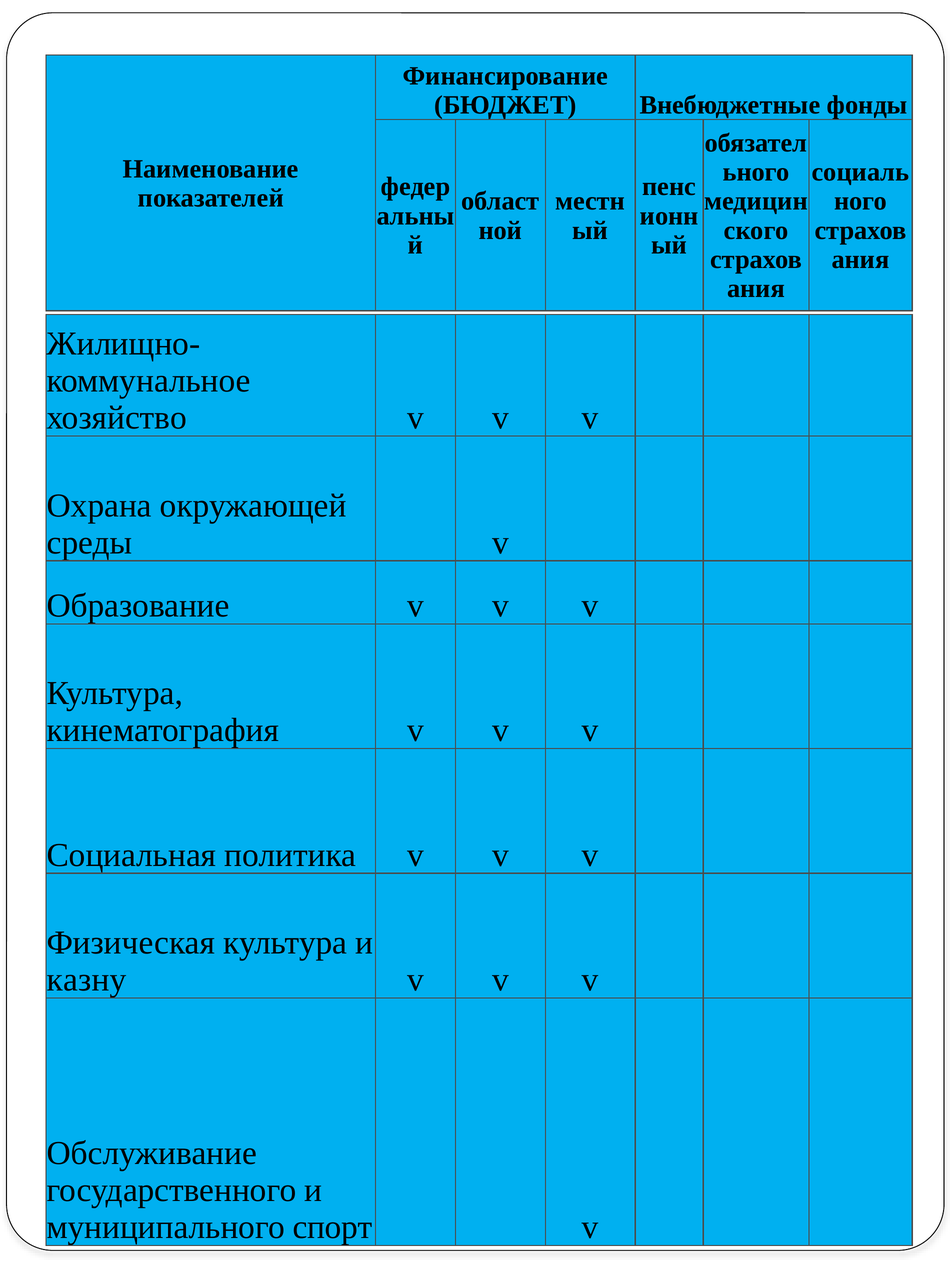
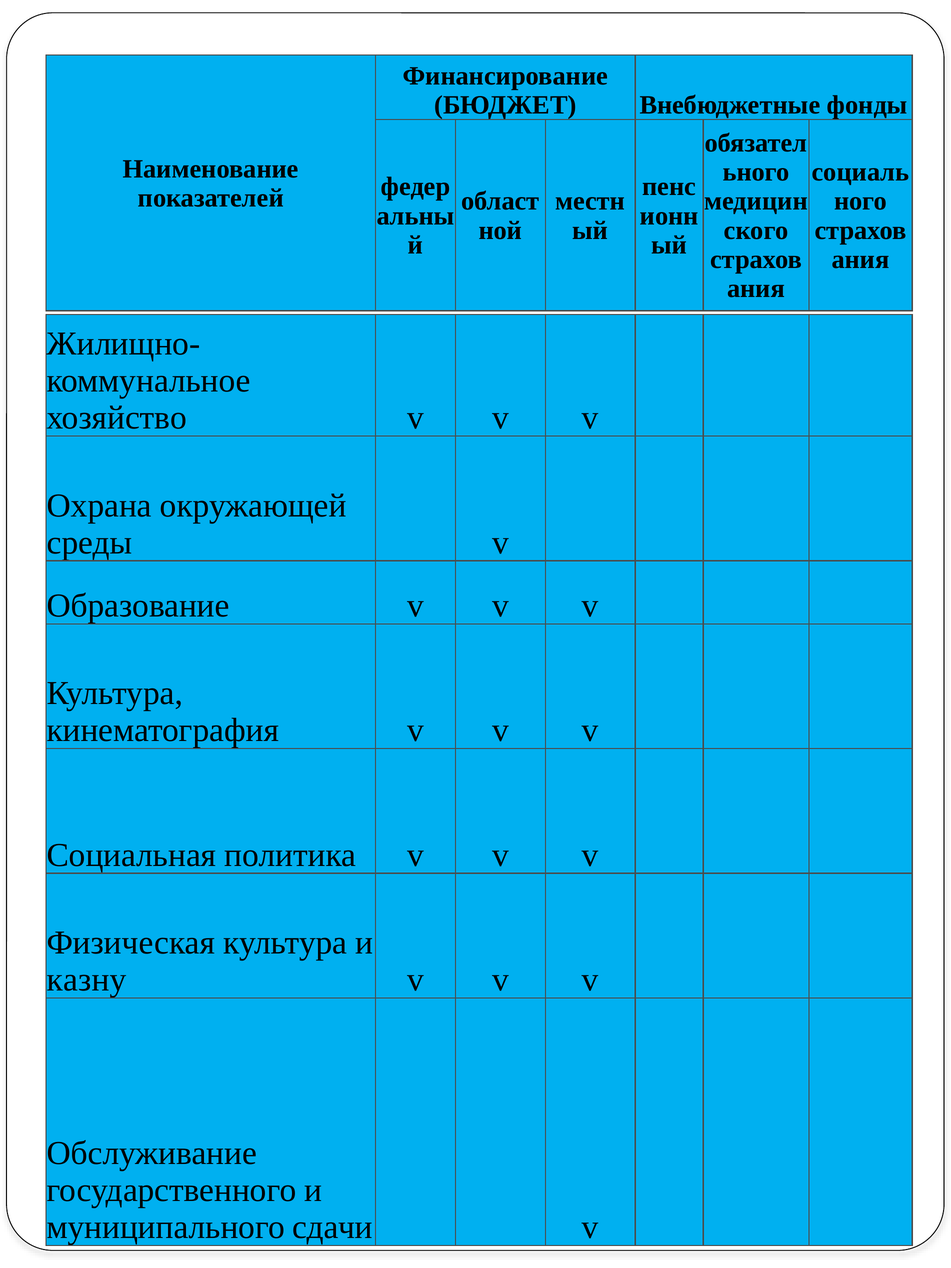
спорт: спорт -> сдачи
